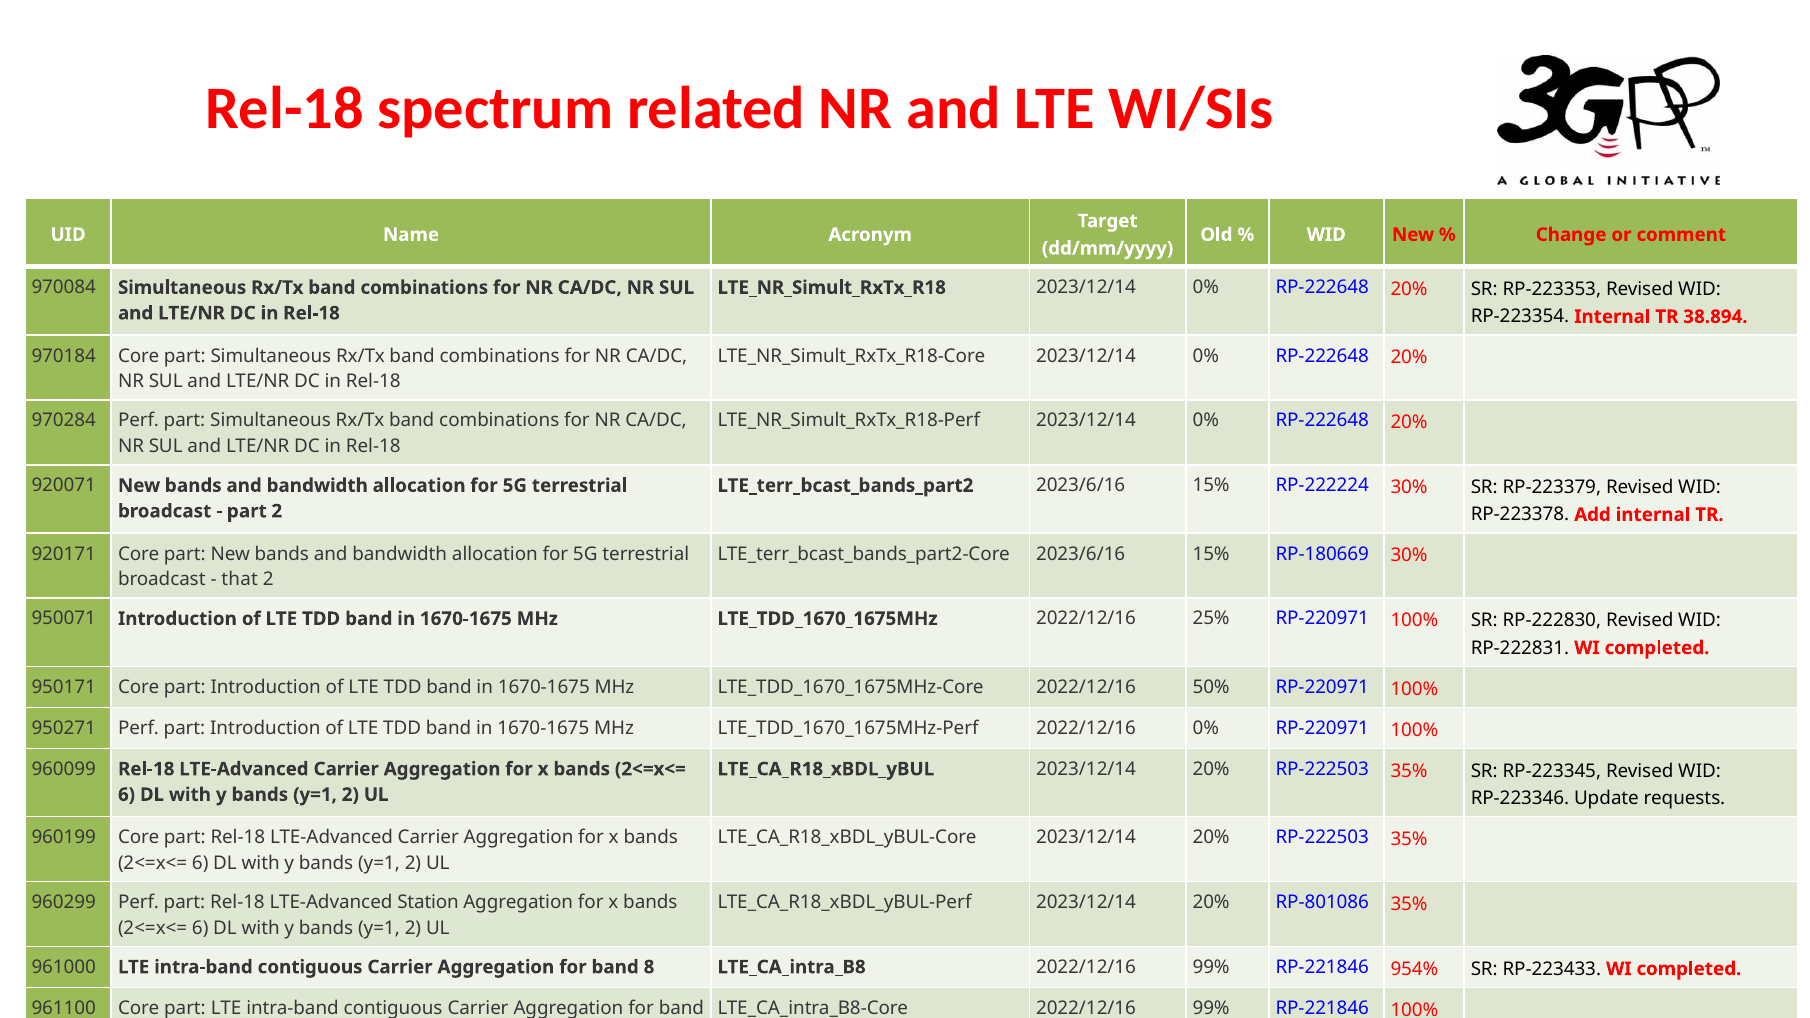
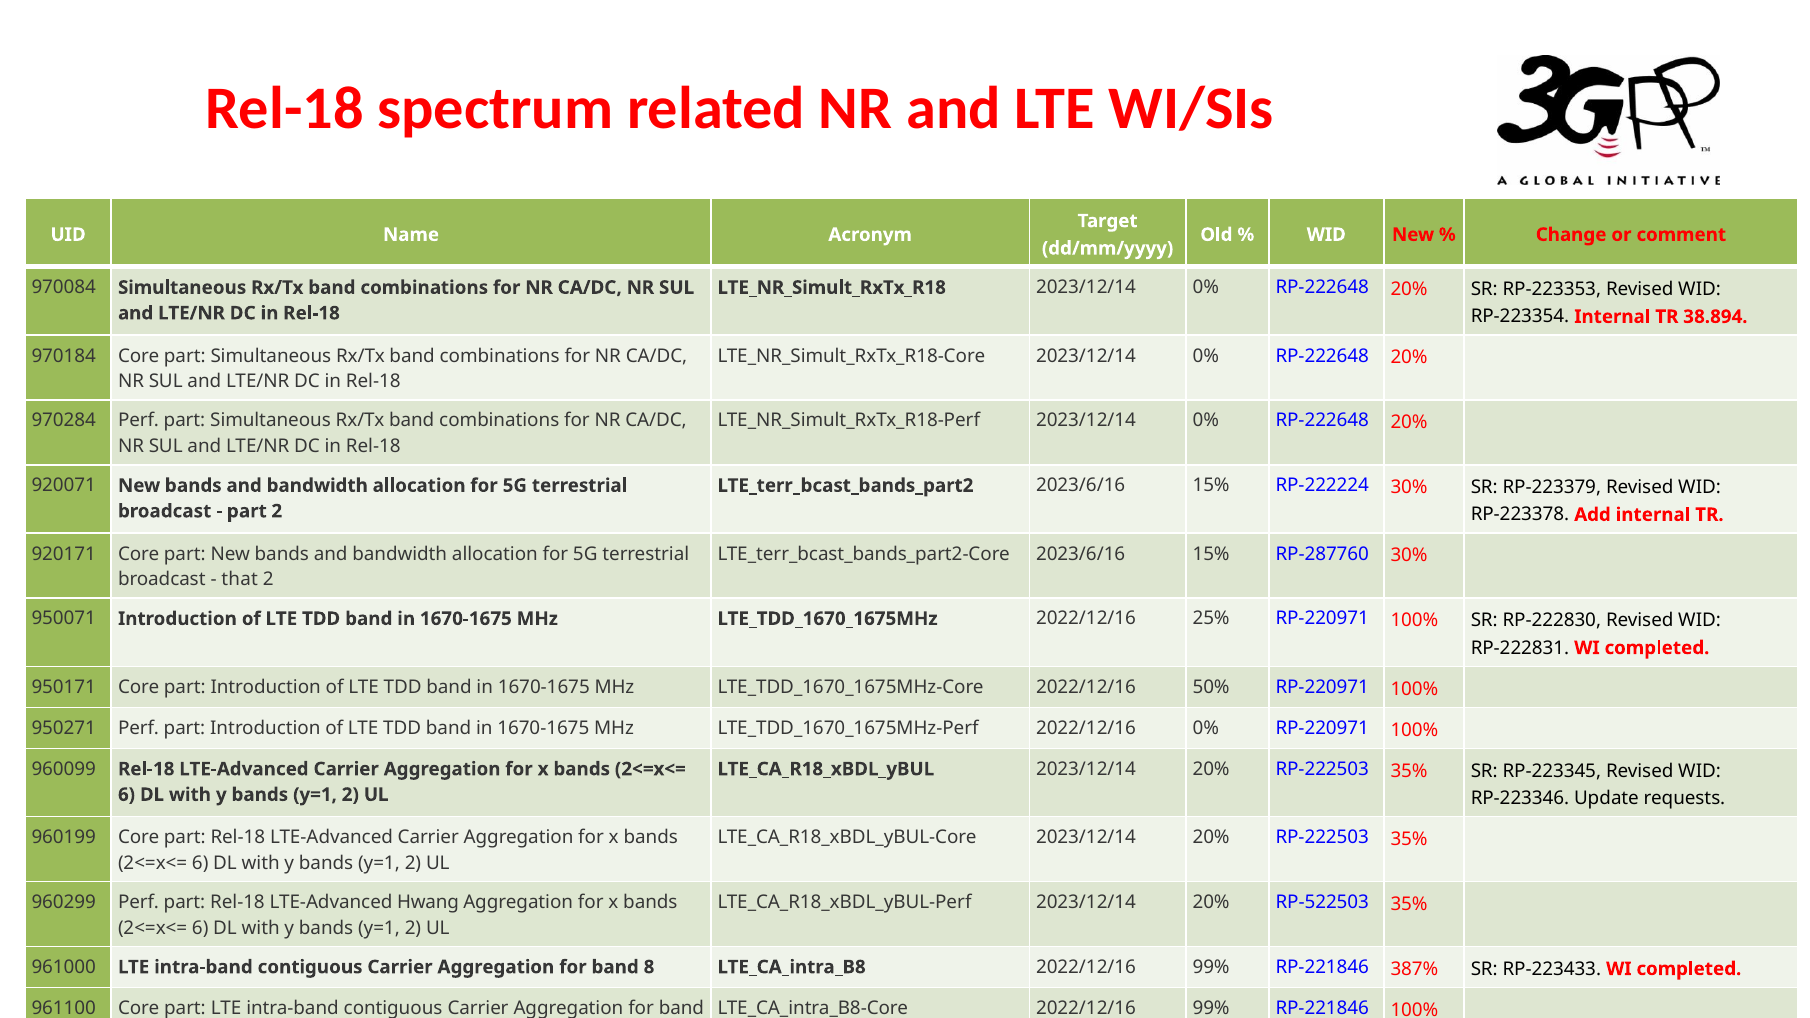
RP-180669: RP-180669 -> RP-287760
Station: Station -> Hwang
RP-801086: RP-801086 -> RP-522503
954%: 954% -> 387%
